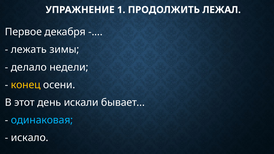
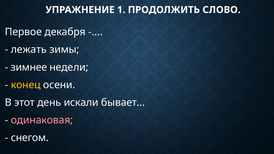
ЛЕЖАЛ: ЛЕЖАЛ -> СЛОВО
делало: делало -> зимнее
одинаковая colour: light blue -> pink
искало: искало -> снегом
